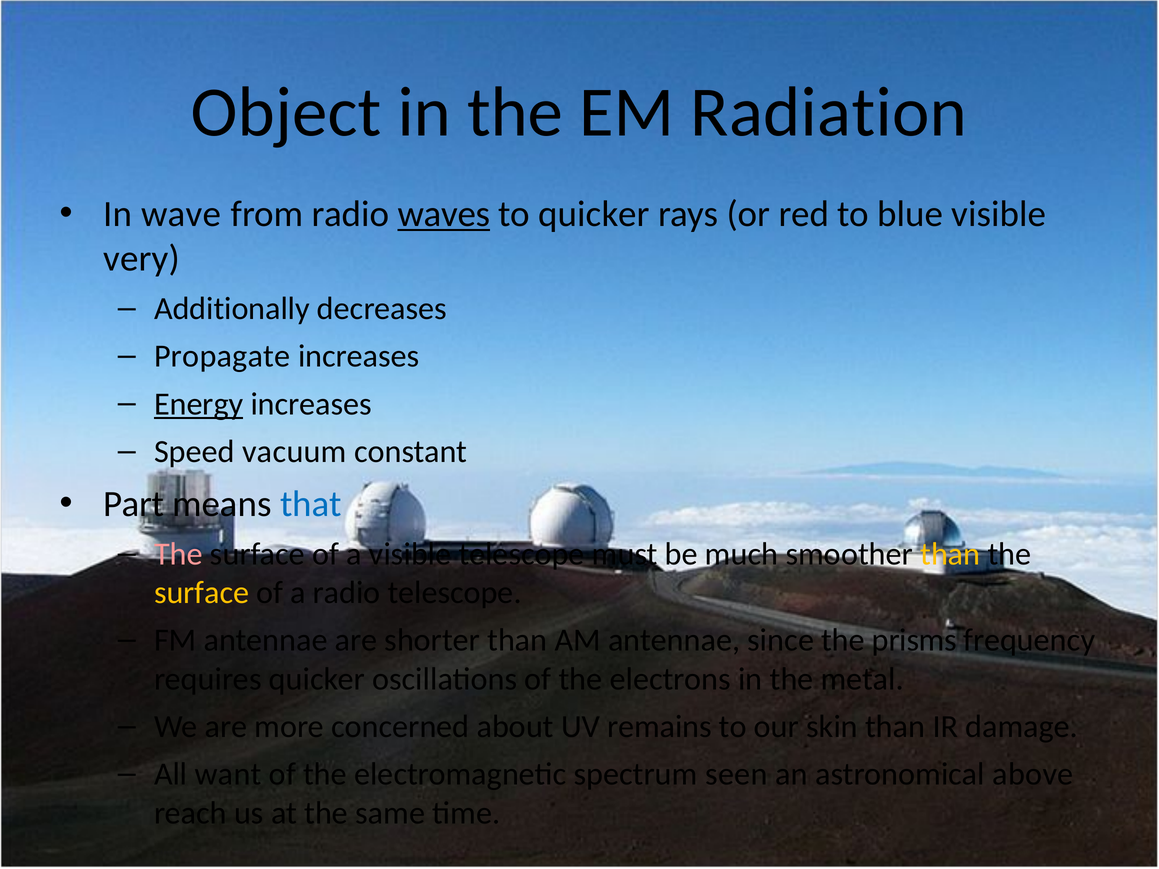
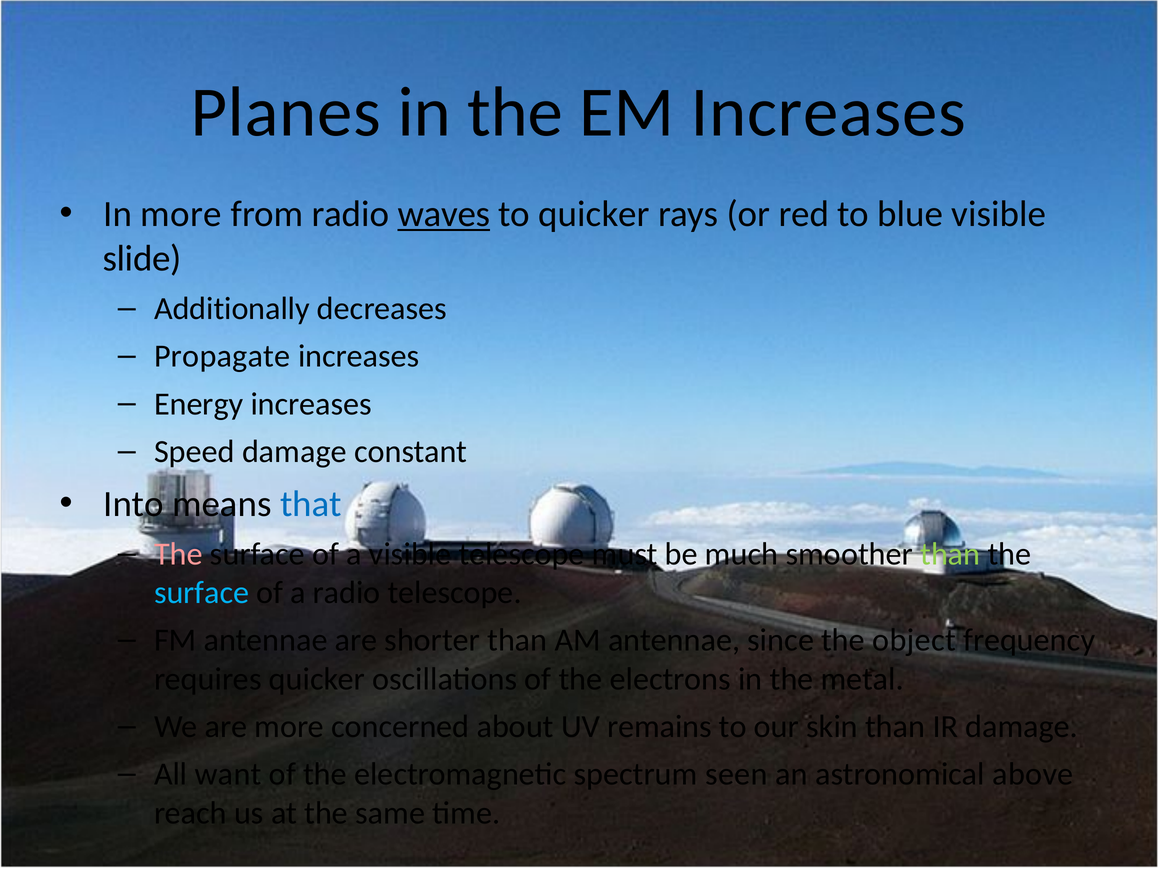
Object: Object -> Planes
EM Radiation: Radiation -> Increases
In wave: wave -> more
very: very -> slide
Energy underline: present -> none
Speed vacuum: vacuum -> damage
Part: Part -> Into
than at (950, 554) colour: yellow -> light green
surface at (202, 593) colour: yellow -> light blue
prisms: prisms -> object
